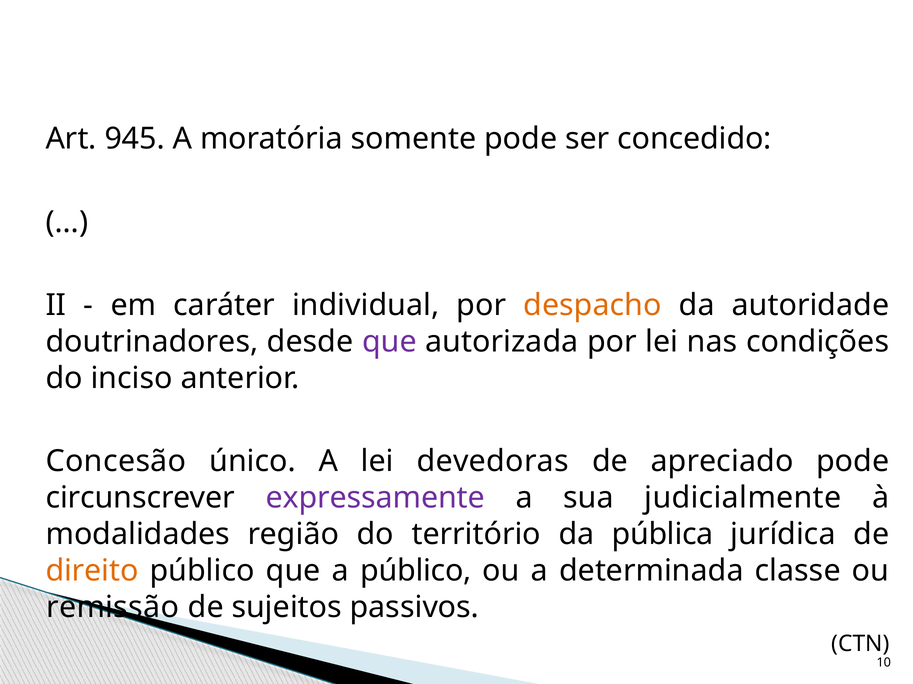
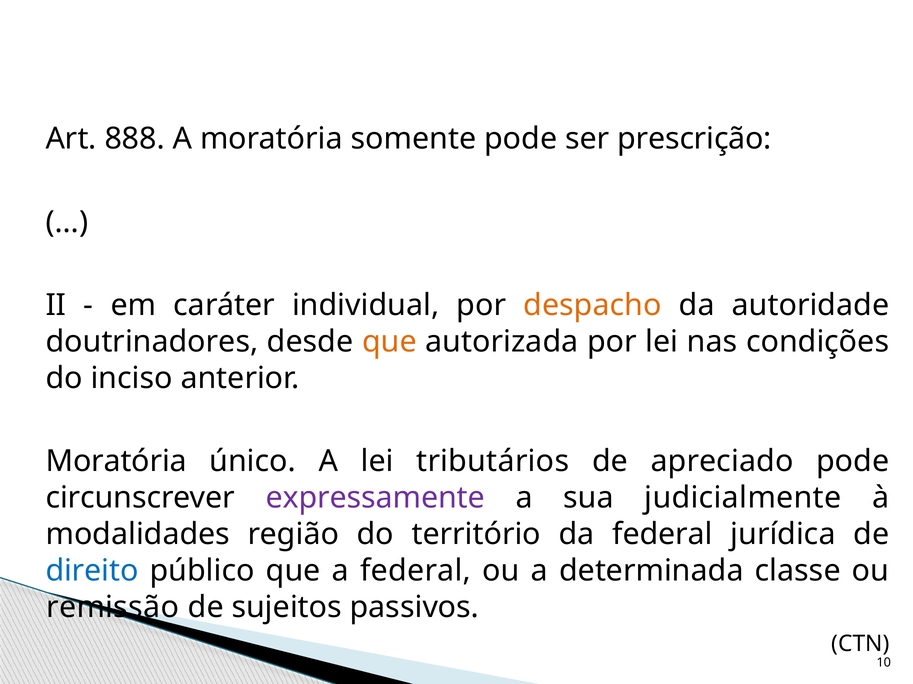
945: 945 -> 888
concedido: concedido -> prescrição
que at (389, 342) colour: purple -> orange
Concesão at (116, 462): Concesão -> Moratória
devedoras: devedoras -> tributários
da pública: pública -> federal
direito colour: orange -> blue
a público: público -> federal
